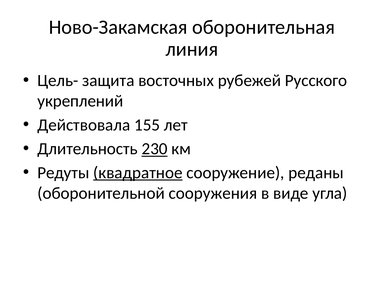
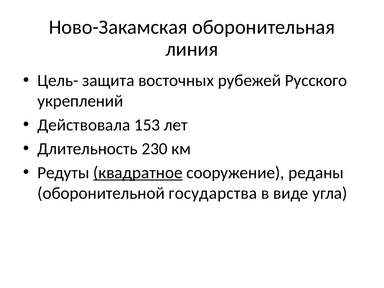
155: 155 -> 153
230 underline: present -> none
сооружения: сооружения -> государства
